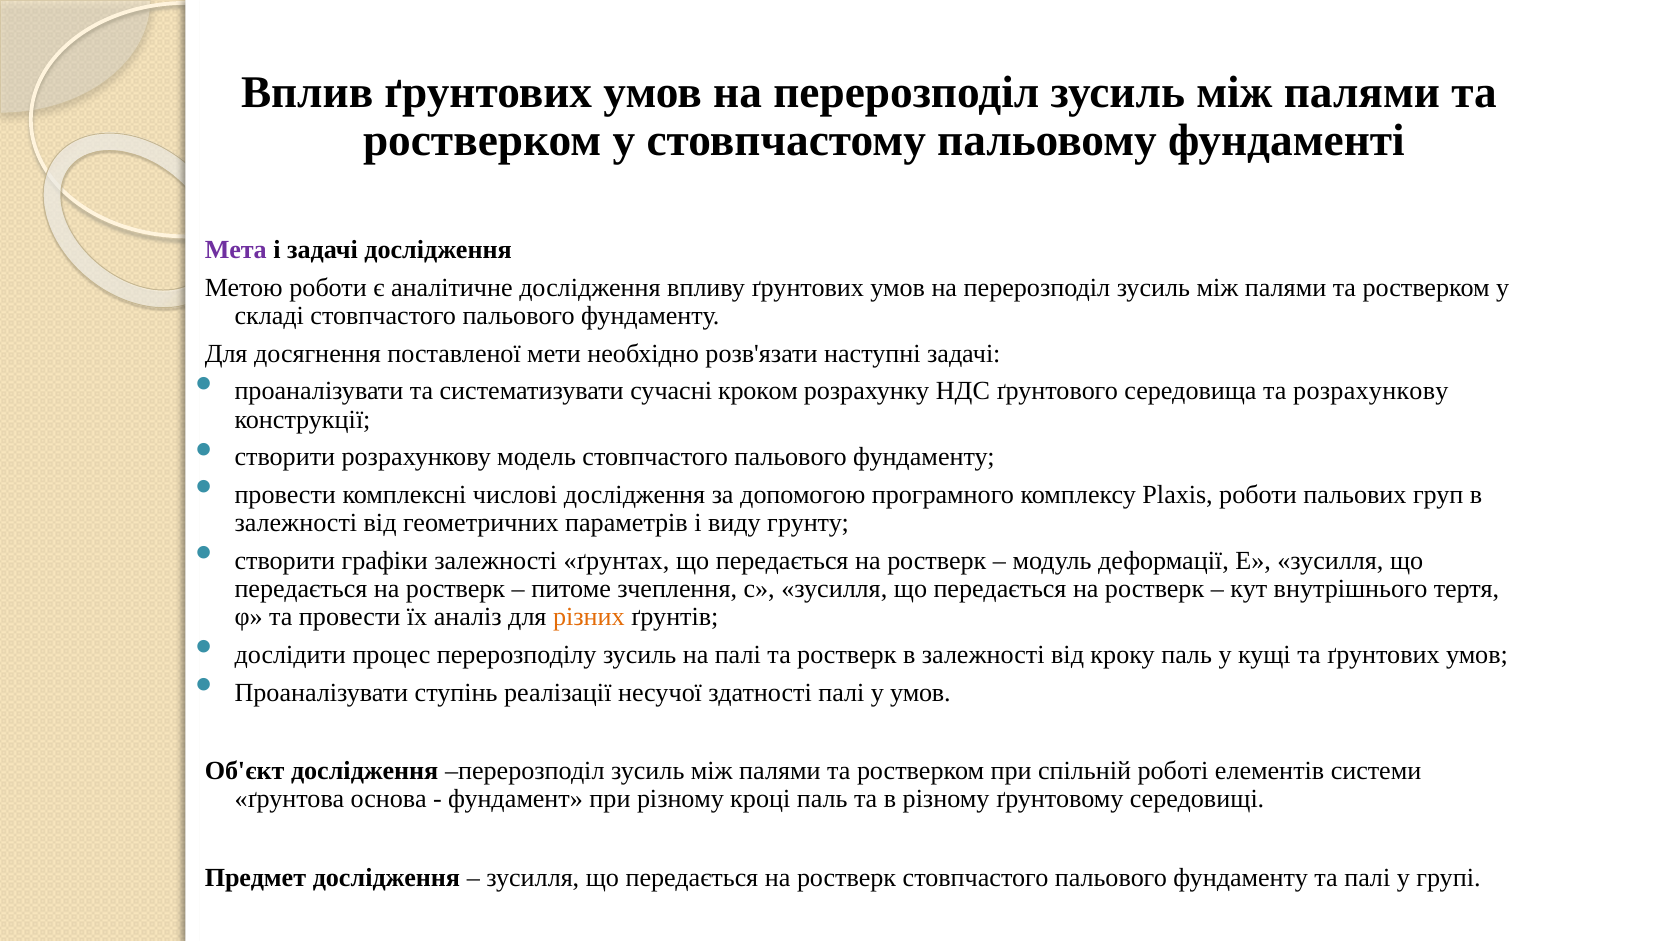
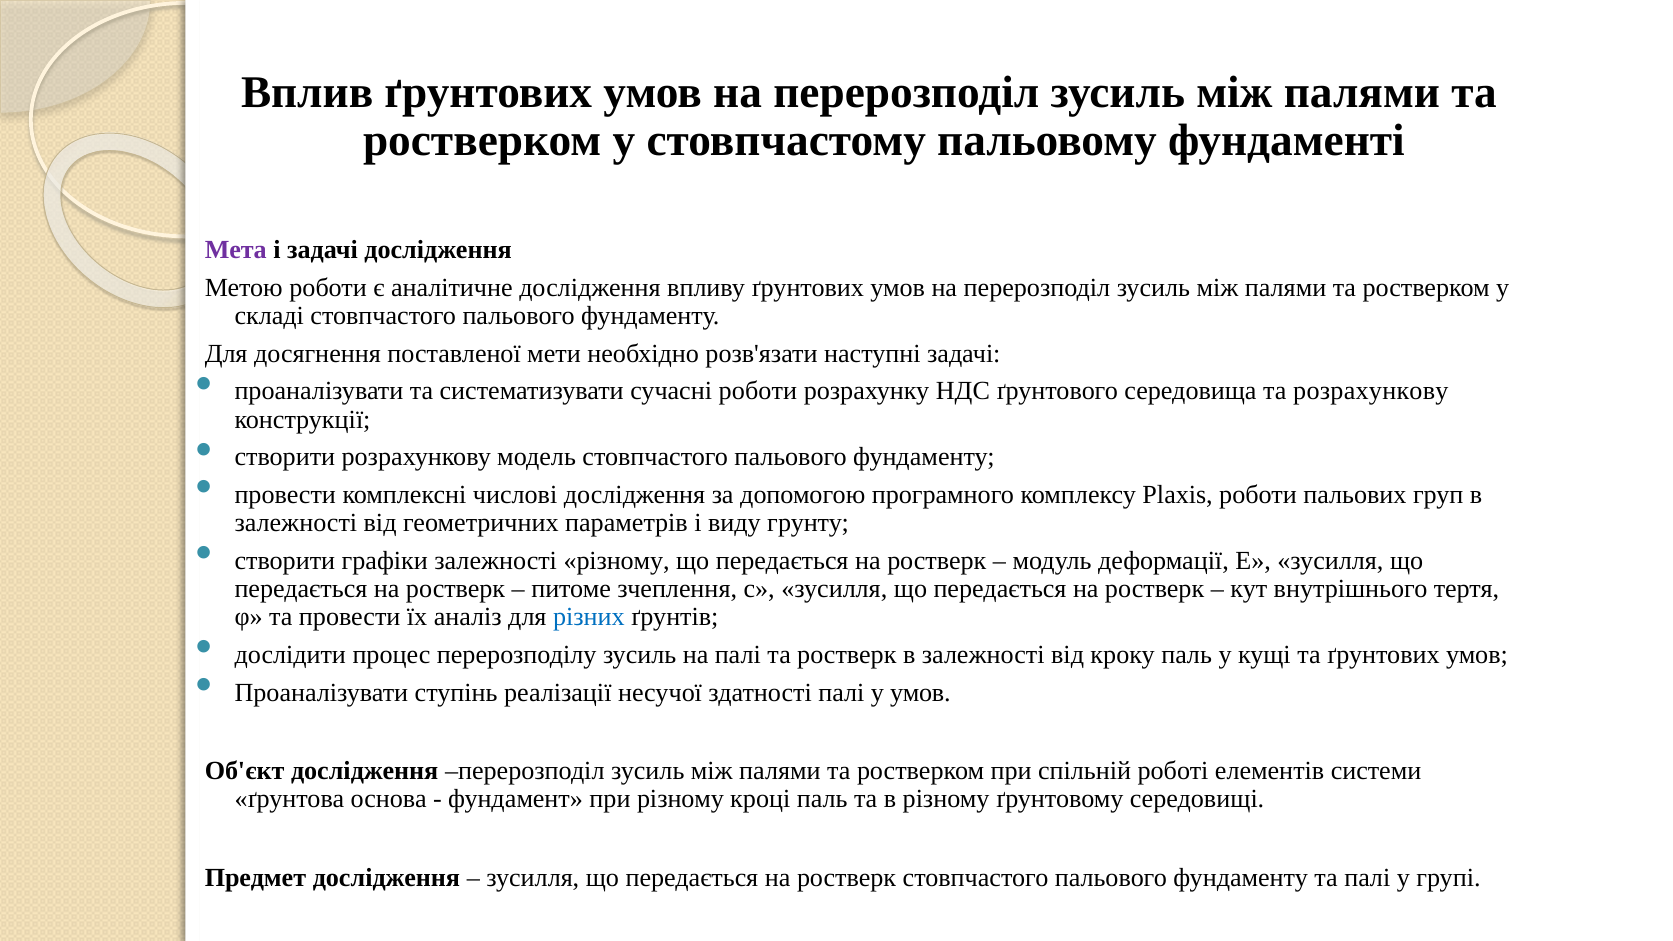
сучасні кроком: кроком -> роботи
залежності ґрунтах: ґрунтах -> різному
різних colour: orange -> blue
